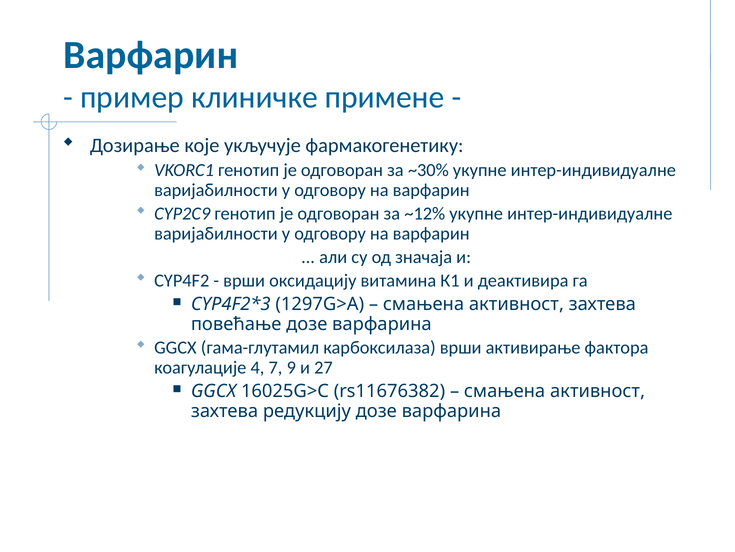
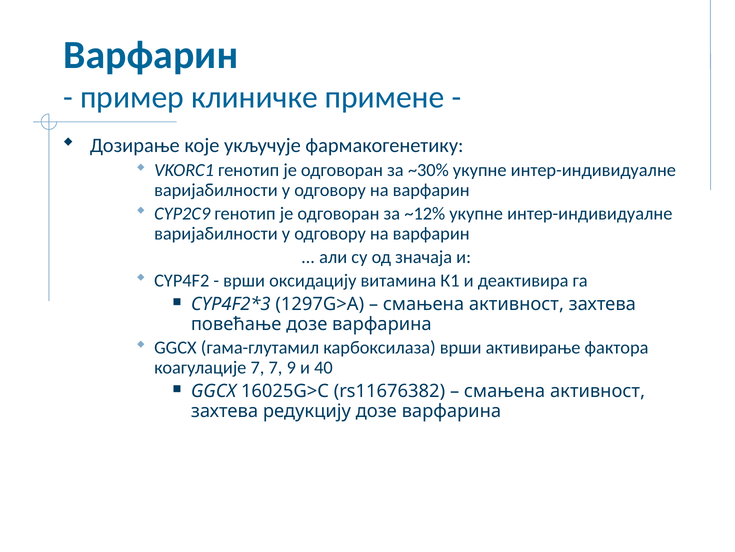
коагулације 4: 4 -> 7
27: 27 -> 40
